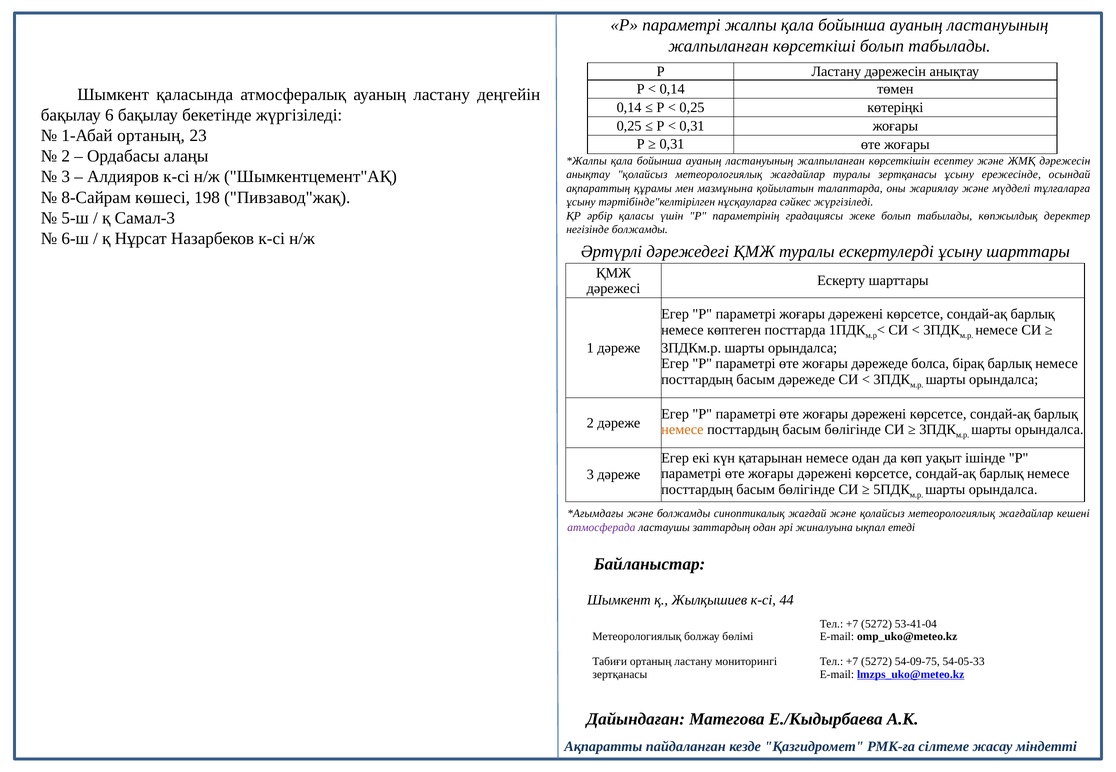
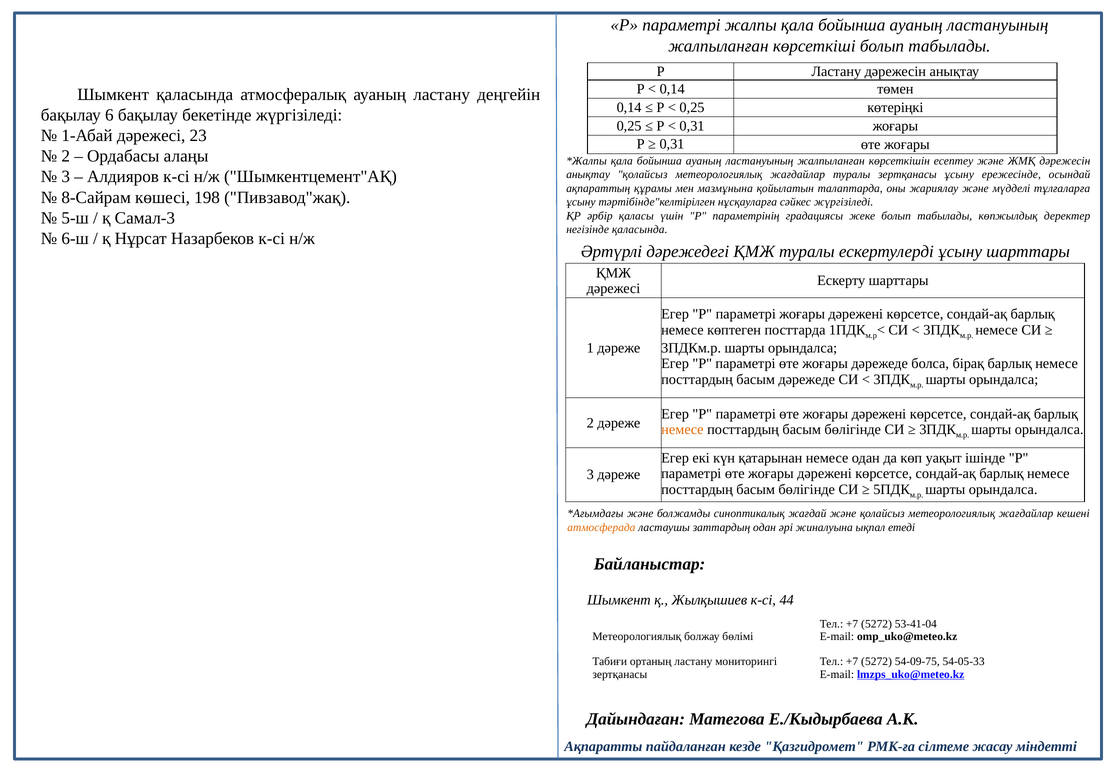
1-Абай ортаның: ортаның -> дәрежесі
негізінде болжамды: болжамды -> қаласында
атмосферада colour: purple -> orange
